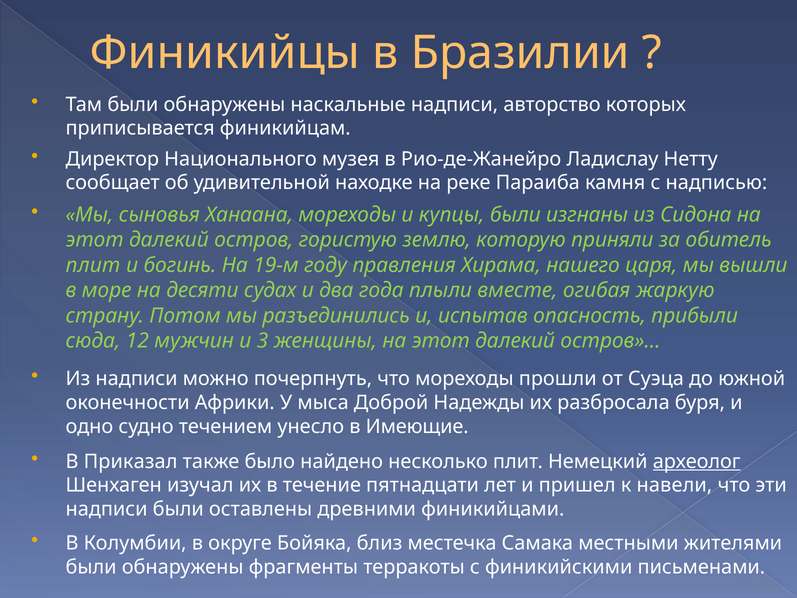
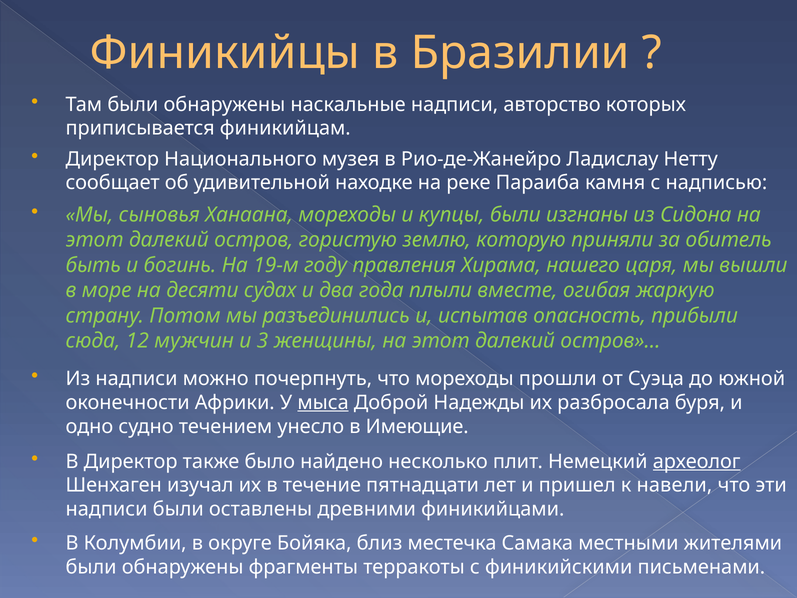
плит at (93, 265): плит -> быть
мыса underline: none -> present
В Приказал: Приказал -> Директор
